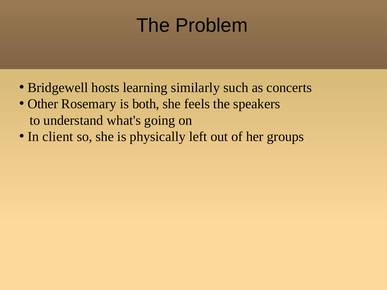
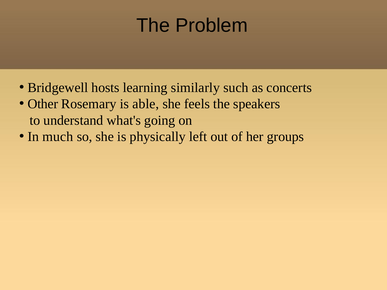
both: both -> able
client: client -> much
